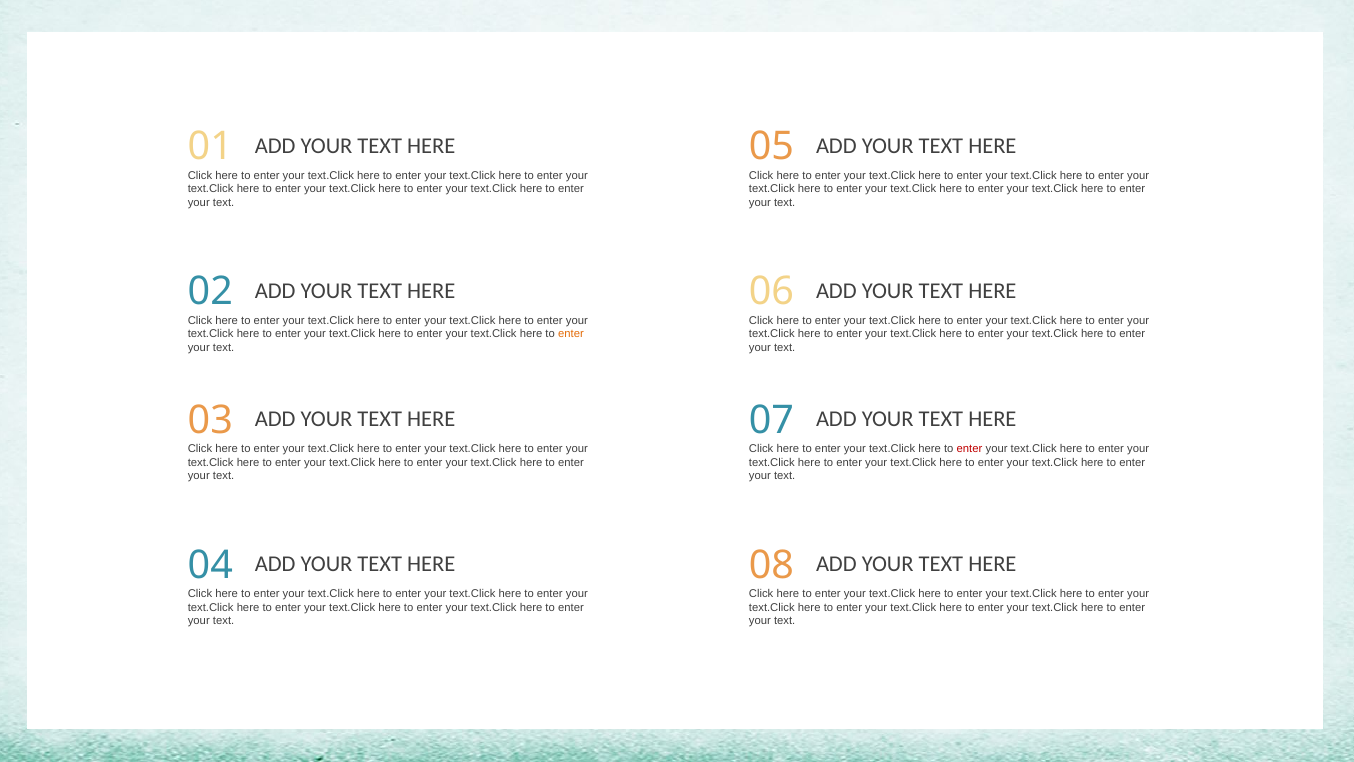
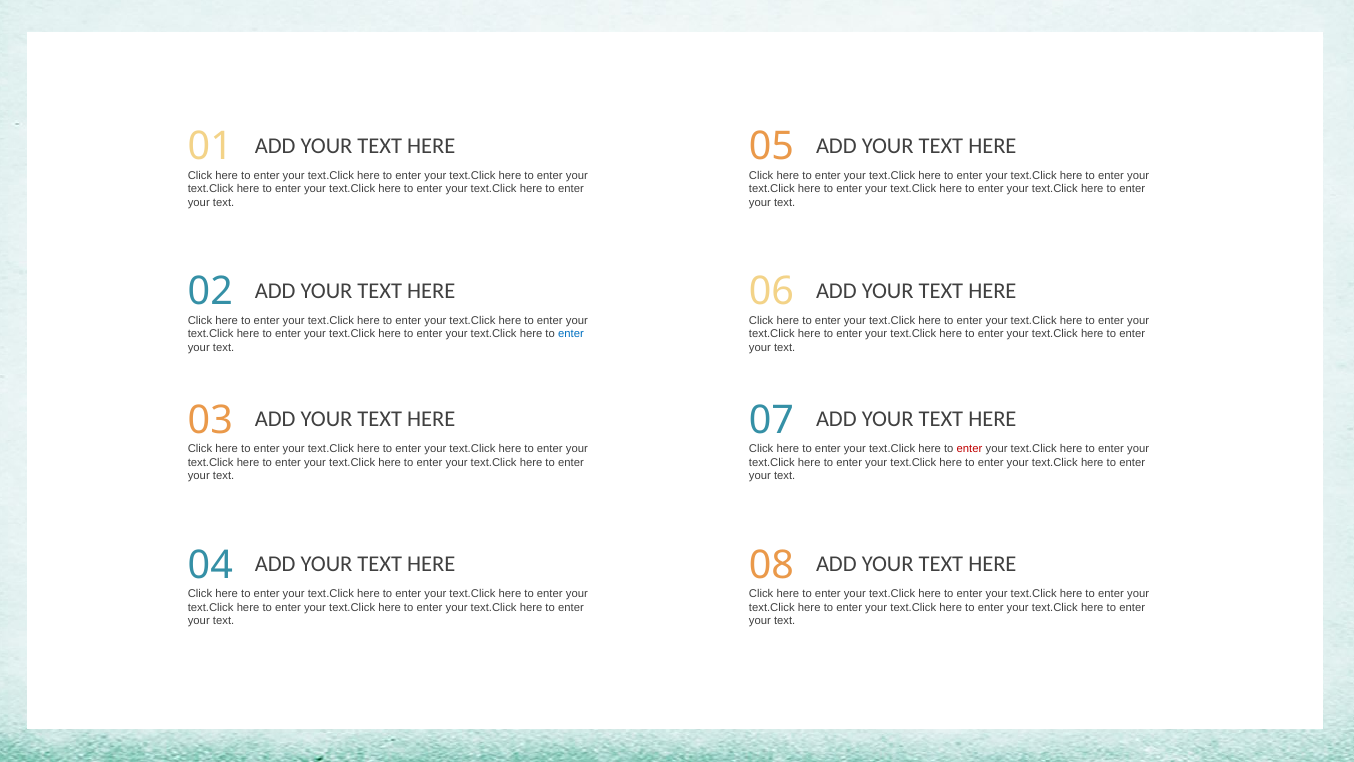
enter at (571, 334) colour: orange -> blue
